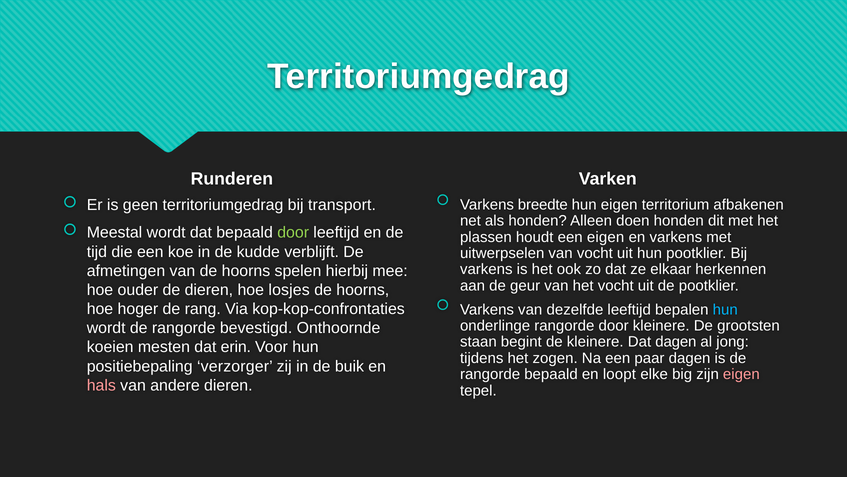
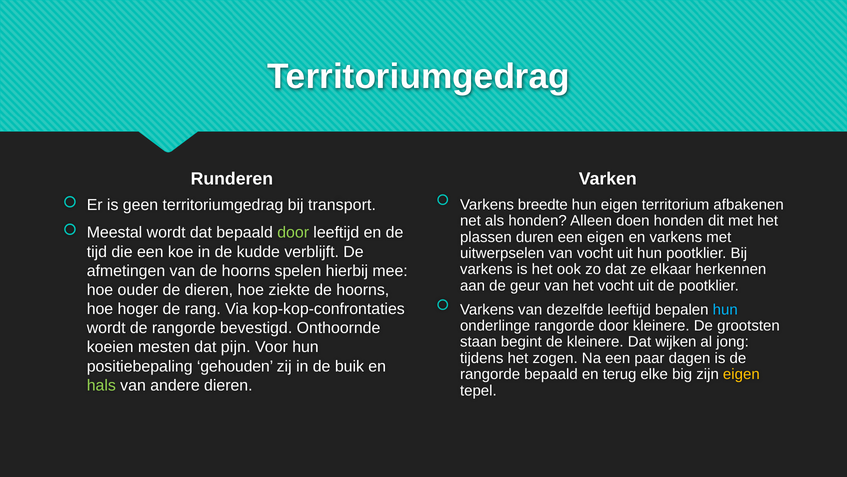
houdt: houdt -> duren
losjes: losjes -> ziekte
Dat dagen: dagen -> wijken
erin: erin -> pijn
verzorger: verzorger -> gehouden
loopt: loopt -> terug
eigen at (741, 374) colour: pink -> yellow
hals colour: pink -> light green
